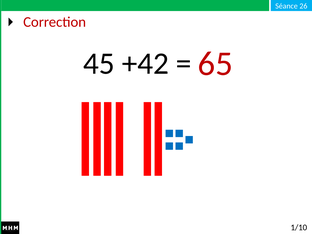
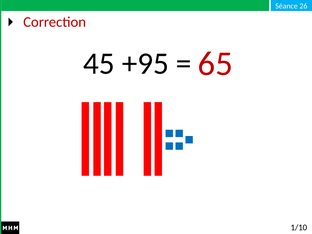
+42: +42 -> +95
